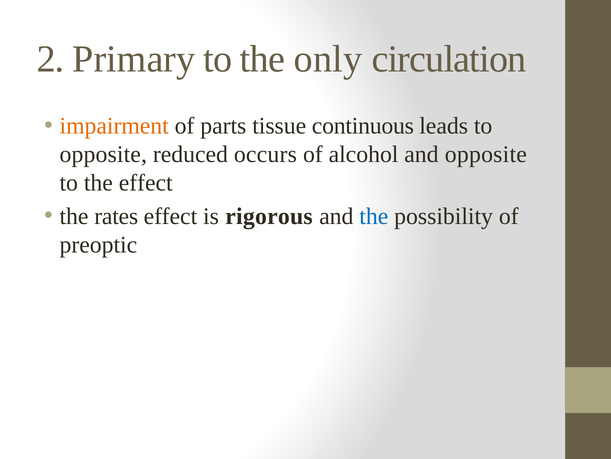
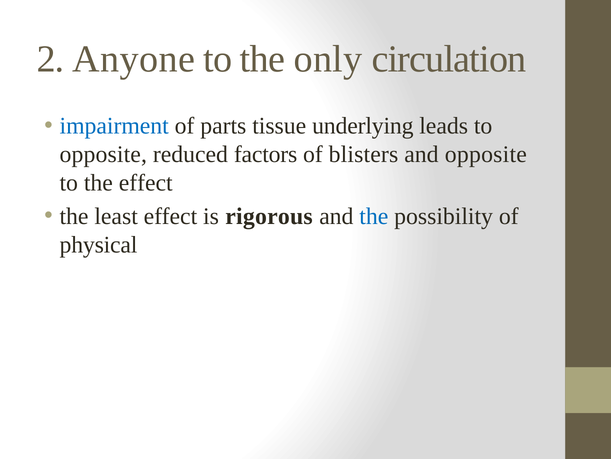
Primary: Primary -> Anyone
impairment colour: orange -> blue
continuous: continuous -> underlying
occurs: occurs -> factors
alcohol: alcohol -> blisters
rates: rates -> least
preoptic: preoptic -> physical
